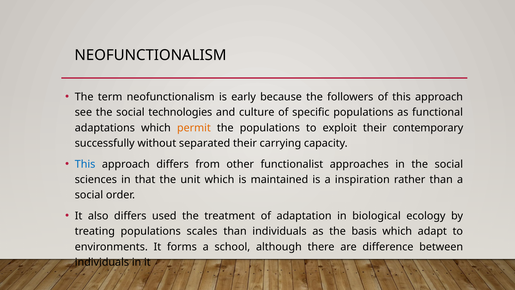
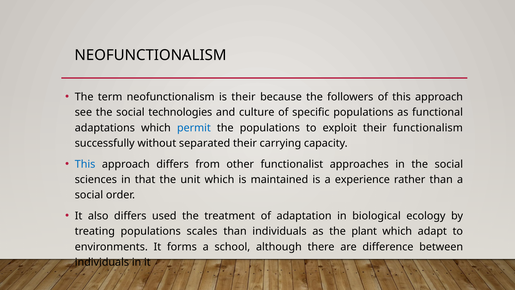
is early: early -> their
permit colour: orange -> blue
contemporary: contemporary -> functionalism
inspiration: inspiration -> experience
basis: basis -> plant
